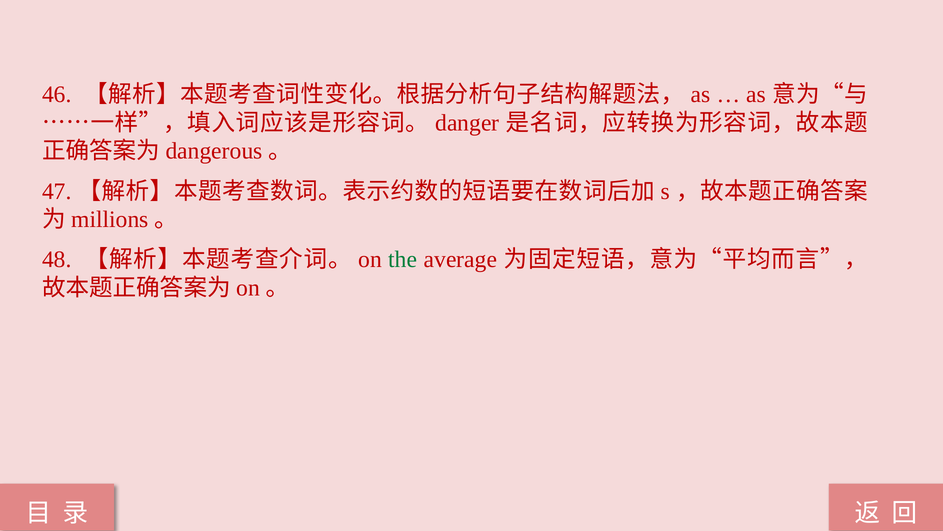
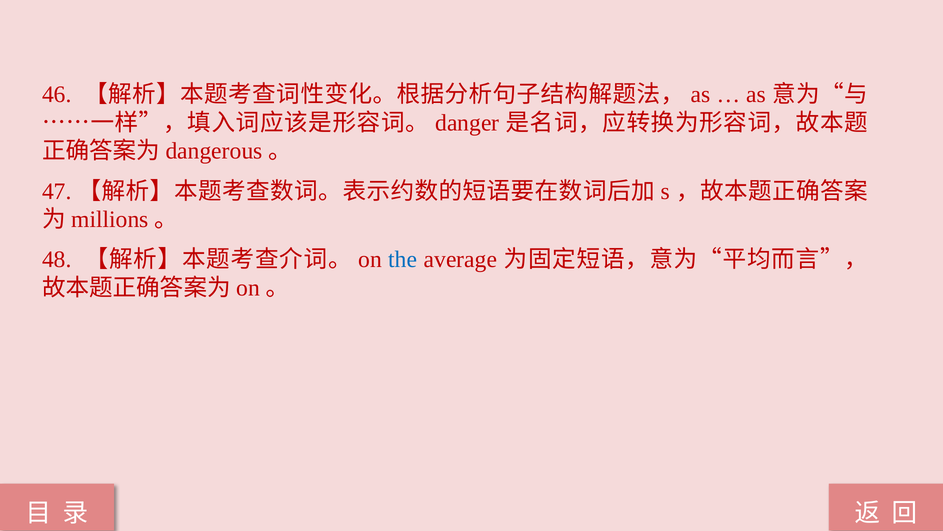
the colour: green -> blue
